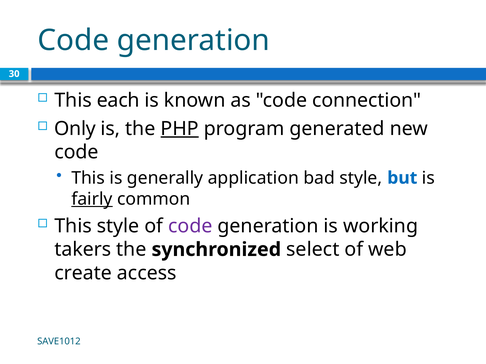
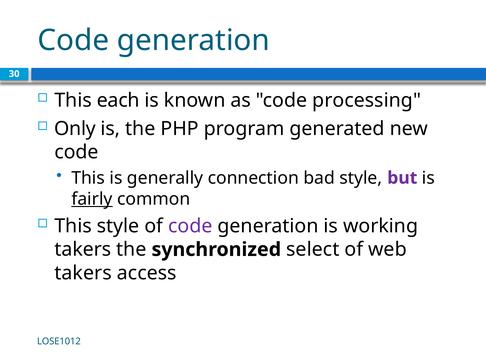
connection: connection -> processing
PHP underline: present -> none
application: application -> connection
but colour: blue -> purple
create at (83, 273): create -> takers
SAVE1012: SAVE1012 -> LOSE1012
